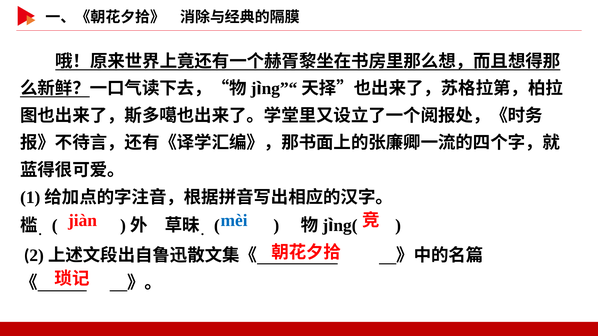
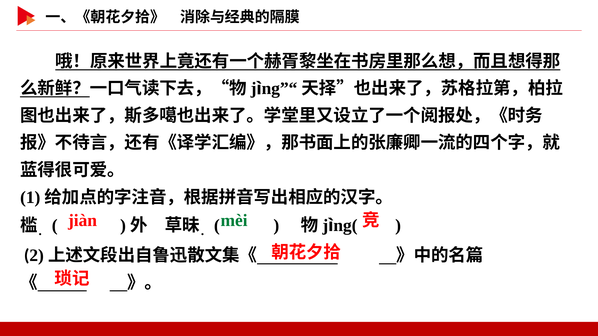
mèi colour: blue -> green
